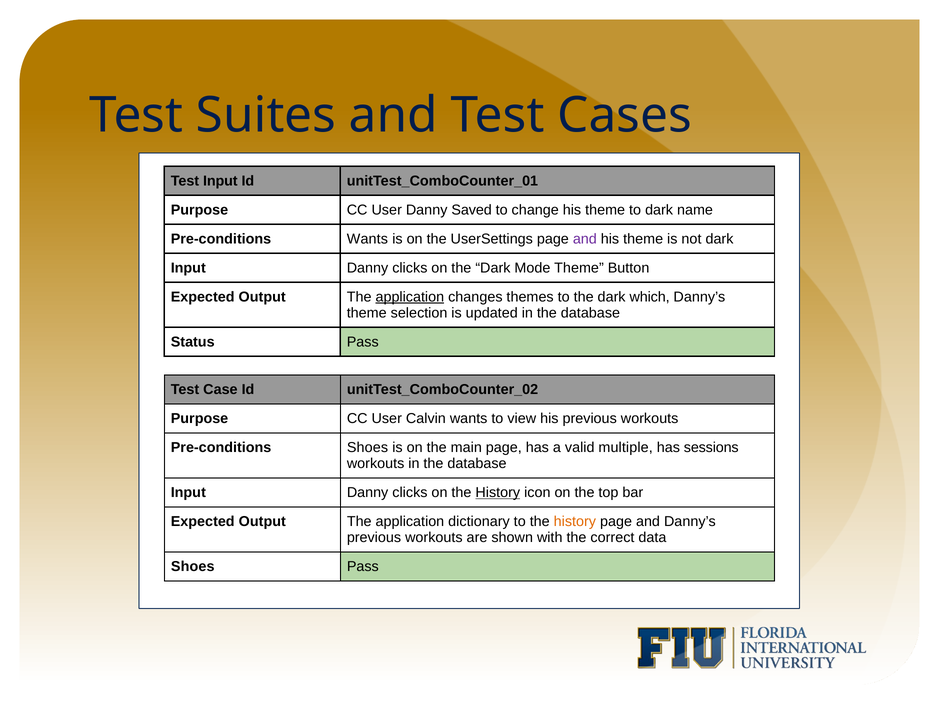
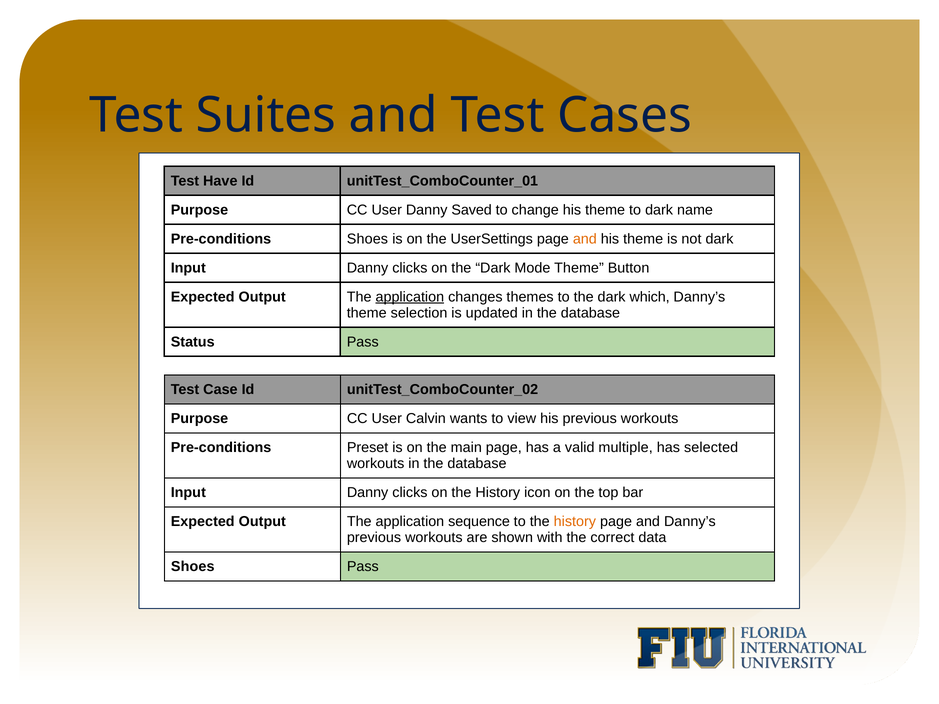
Test Input: Input -> Have
Pre-conditions Wants: Wants -> Shoes
and at (585, 239) colour: purple -> orange
Pre-conditions Shoes: Shoes -> Preset
sessions: sessions -> selected
History at (498, 493) underline: present -> none
dictionary: dictionary -> sequence
